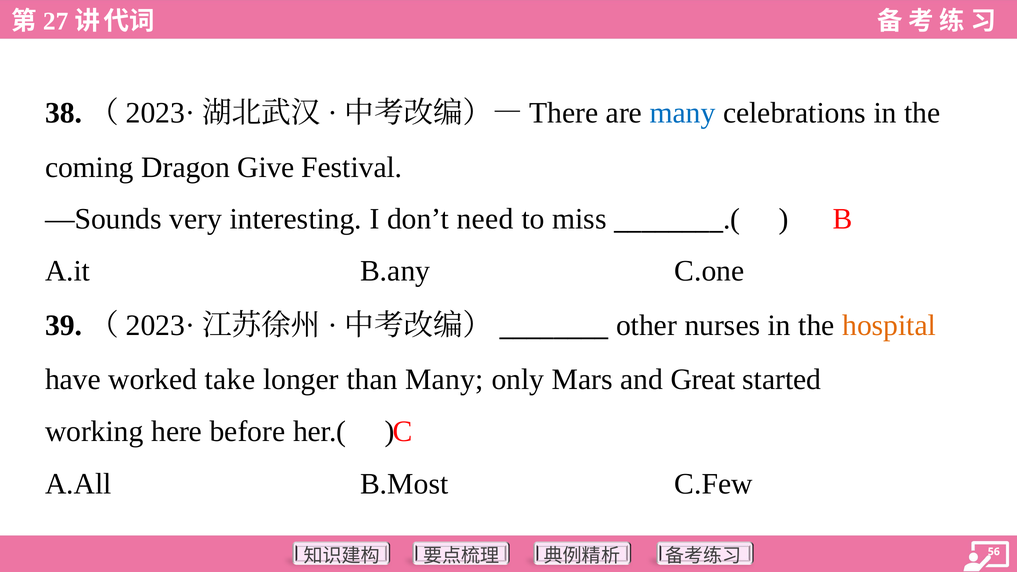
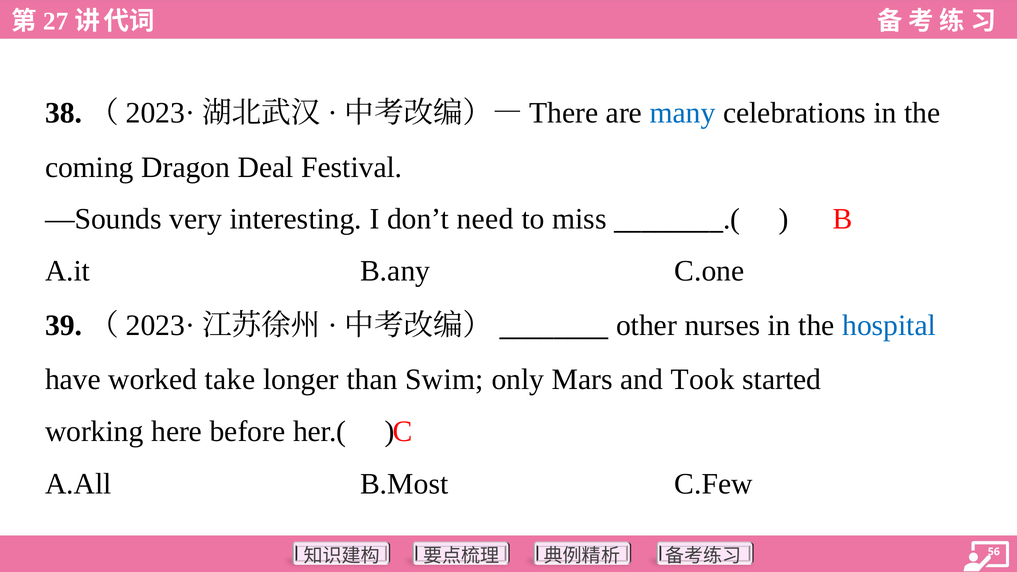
Give: Give -> Deal
hospital colour: orange -> blue
than Many: Many -> Swim
Great: Great -> Took
